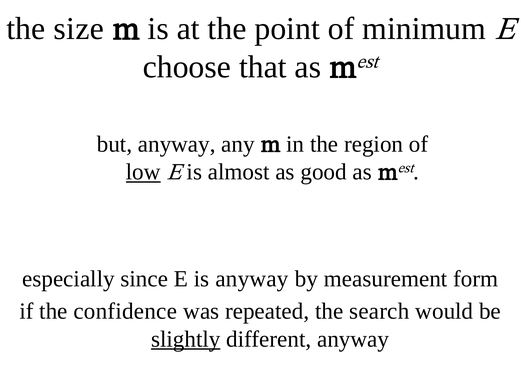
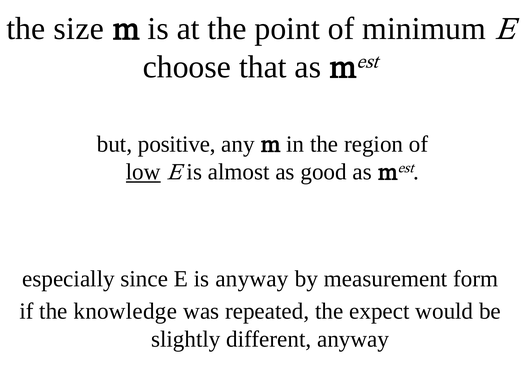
but anyway: anyway -> positive
confidence: confidence -> knowledge
search: search -> expect
slightly underline: present -> none
